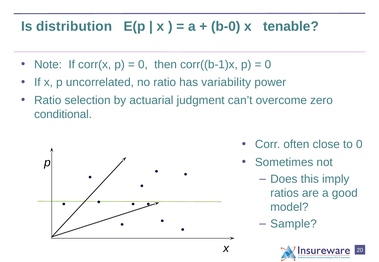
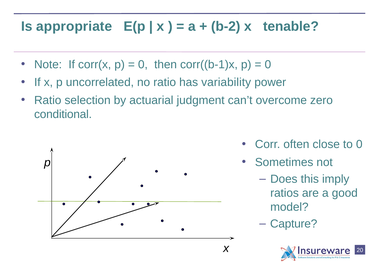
distribution: distribution -> appropriate
b-0: b-0 -> b-2
Sample: Sample -> Capture
